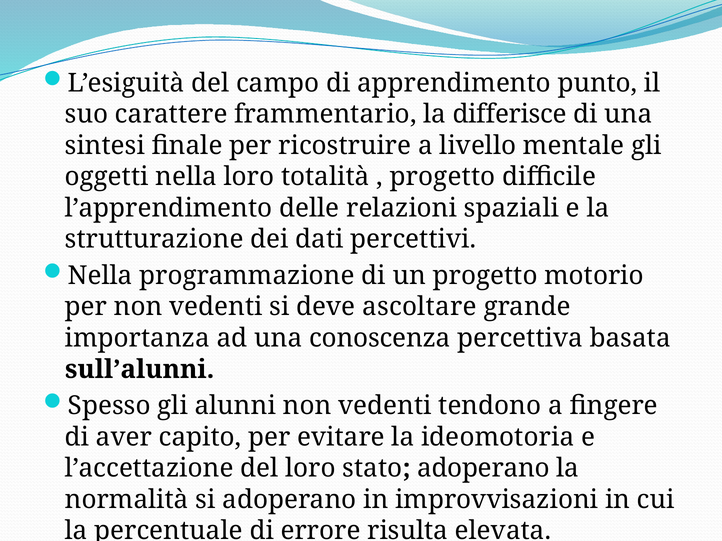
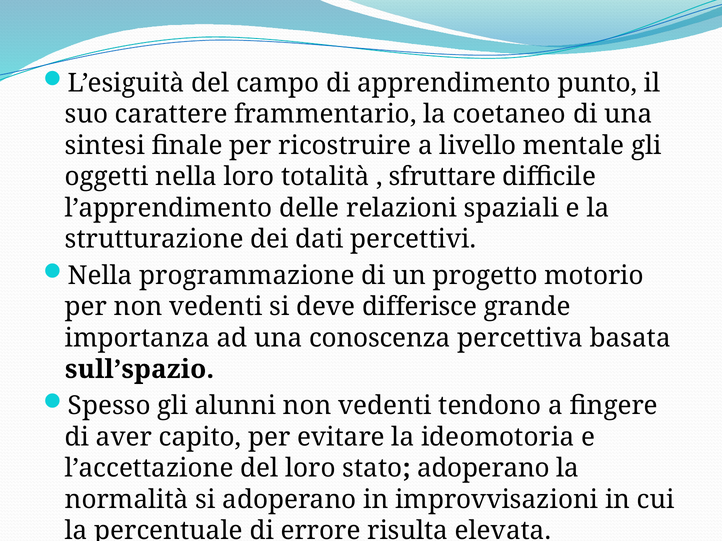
differisce: differisce -> coetaneo
progetto at (442, 177): progetto -> sfruttare
ascoltare: ascoltare -> differisce
sull’alunni: sull’alunni -> sull’spazio
